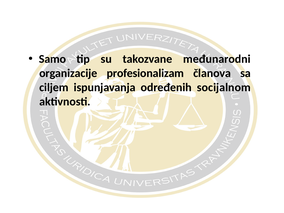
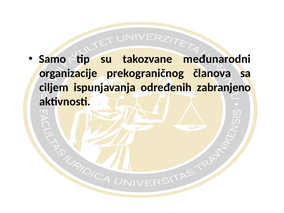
profesionalizam: profesionalizam -> prekograničnog
socijalnom: socijalnom -> zabranjeno
